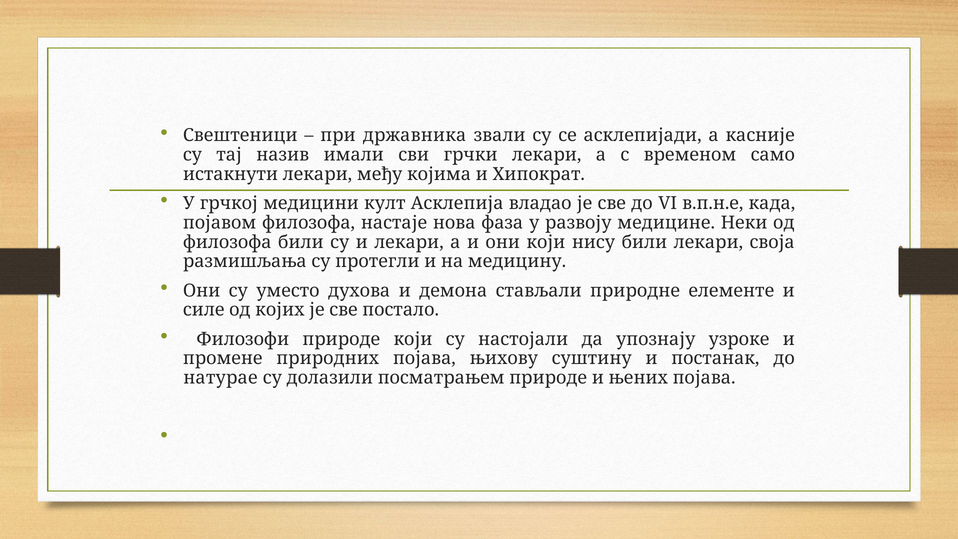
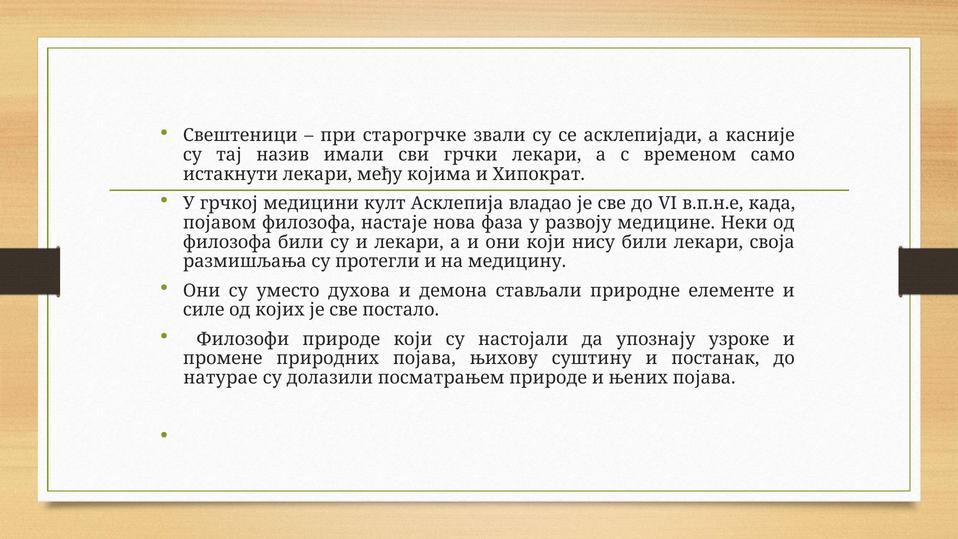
државника: државника -> старогрчке
